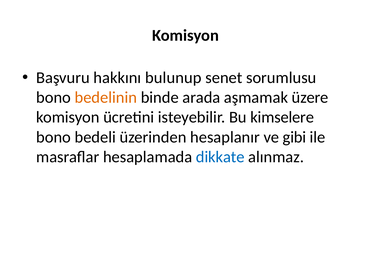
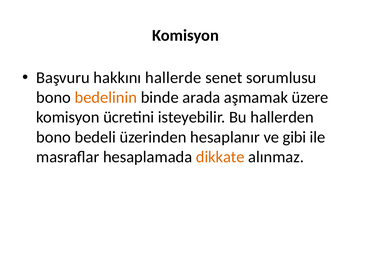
bulunup: bulunup -> hallerde
kimselere: kimselere -> hallerden
dikkate colour: blue -> orange
